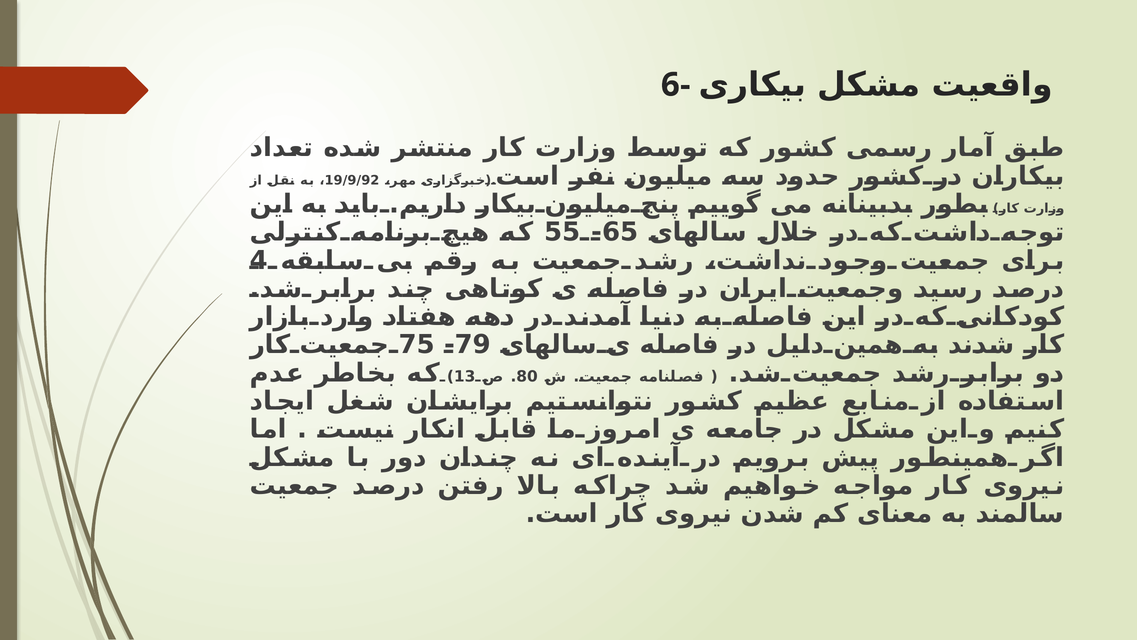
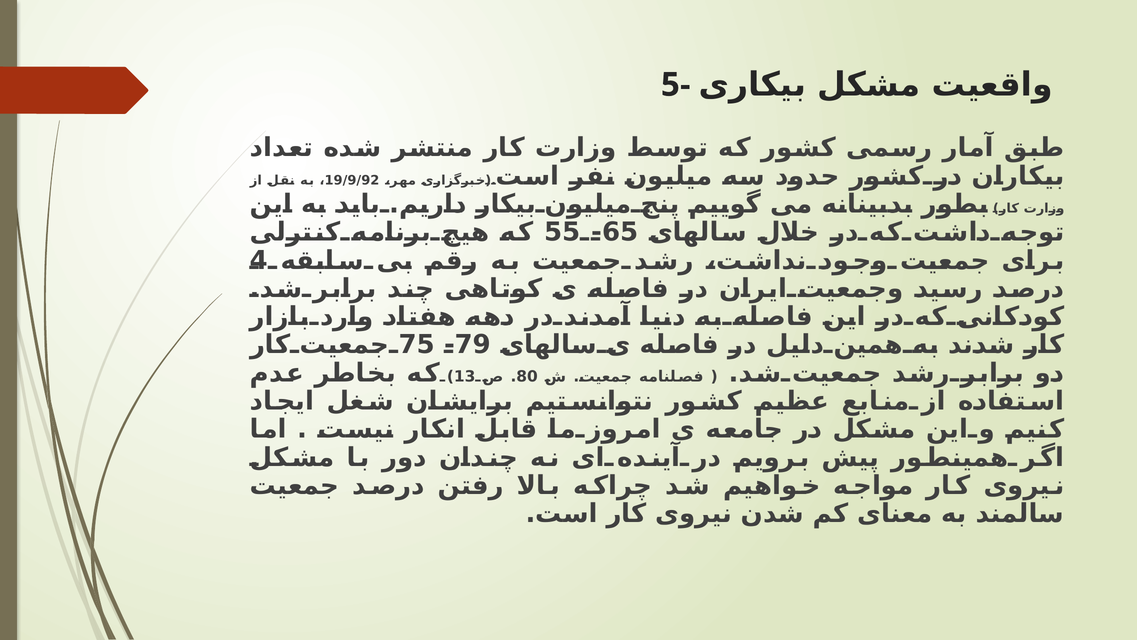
6-: 6- -> 5-
